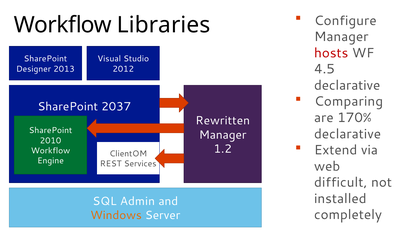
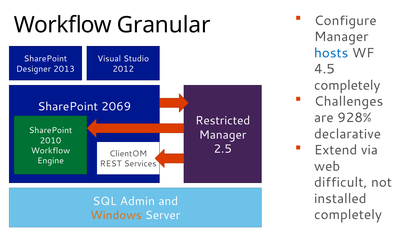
Libraries: Libraries -> Granular
hosts colour: red -> blue
declarative at (347, 85): declarative -> completely
Comparing: Comparing -> Challenges
2037: 2037 -> 2069
170%: 170% -> 928%
Rewritten: Rewritten -> Restricted
1.2: 1.2 -> 2.5
